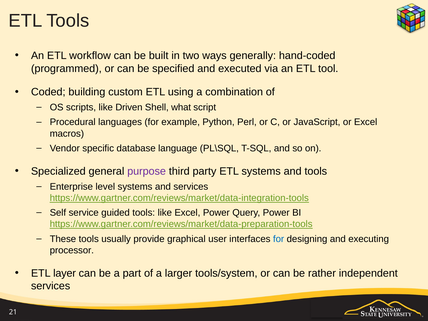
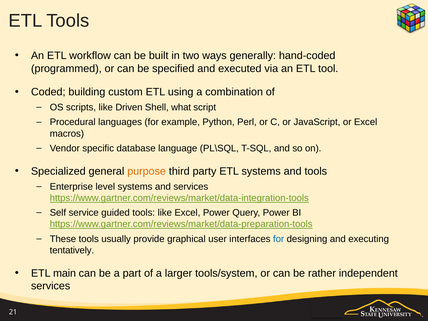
purpose colour: purple -> orange
processor: processor -> tentatively
layer: layer -> main
